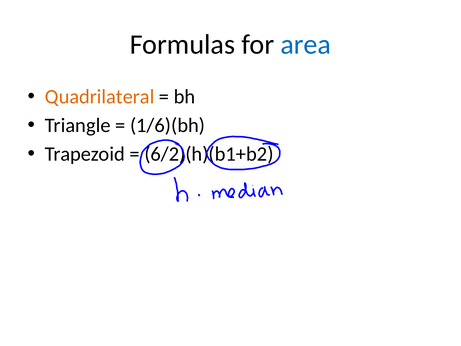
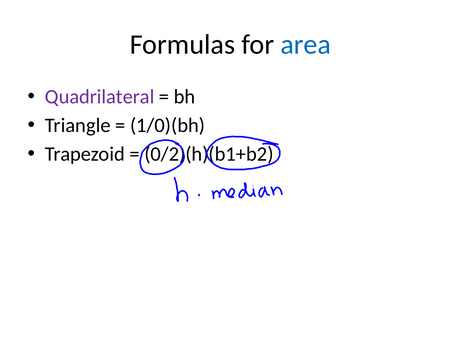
Quadrilateral colour: orange -> purple
1/6)(bh: 1/6)(bh -> 1/0)(bh
6/2)(h)(b1+b2: 6/2)(h)(b1+b2 -> 0/2)(h)(b1+b2
